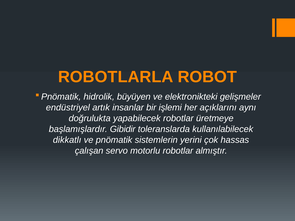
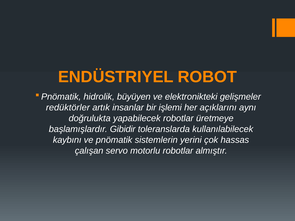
ROBOTLARLA: ROBOTLARLA -> ENDÜSTRIYEL
endüstriyel: endüstriyel -> redüktörler
dikkatlı: dikkatlı -> kaybını
